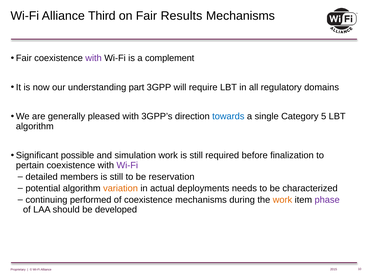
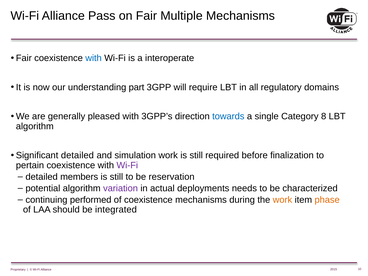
Third: Third -> Pass
Results: Results -> Multiple
with at (94, 58) colour: purple -> blue
complement: complement -> interoperate
5: 5 -> 8
Significant possible: possible -> detailed
variation colour: orange -> purple
phase colour: purple -> orange
developed: developed -> integrated
